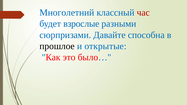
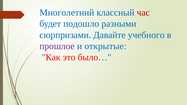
взрослые: взрослые -> подошло
способна: способна -> учебного
прошлое colour: black -> purple
